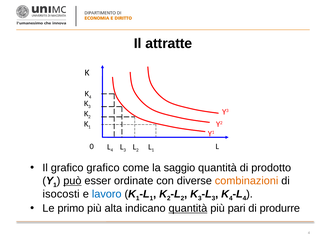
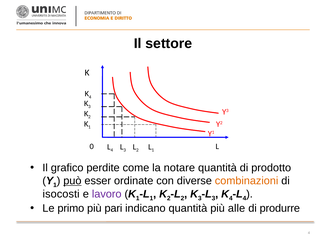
attratte: attratte -> settore
grafico grafico: grafico -> perdite
saggio: saggio -> notare
lavoro colour: blue -> purple
alta: alta -> pari
quantità at (188, 209) underline: present -> none
pari: pari -> alle
